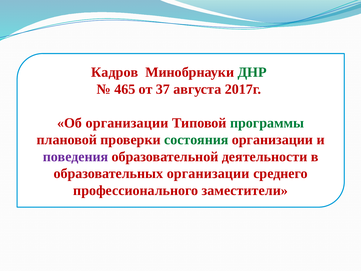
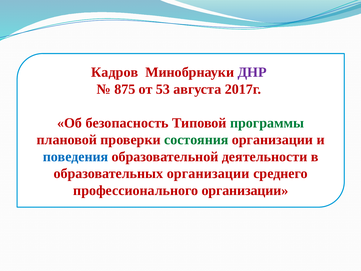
ДНР colour: green -> purple
465: 465 -> 875
37: 37 -> 53
Об организации: организации -> безопасность
поведения colour: purple -> blue
профессионального заместители: заместители -> организации
